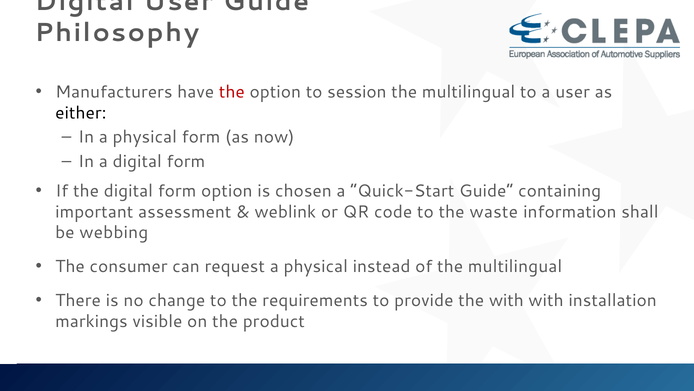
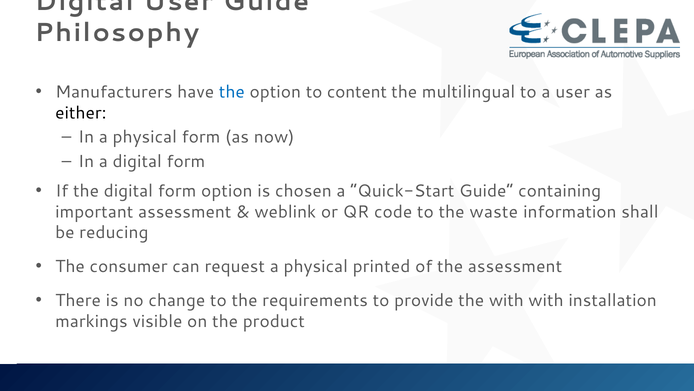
the at (232, 92) colour: red -> blue
session: session -> content
webbing: webbing -> reducing
instead: instead -> printed
of the multilingual: multilingual -> assessment
